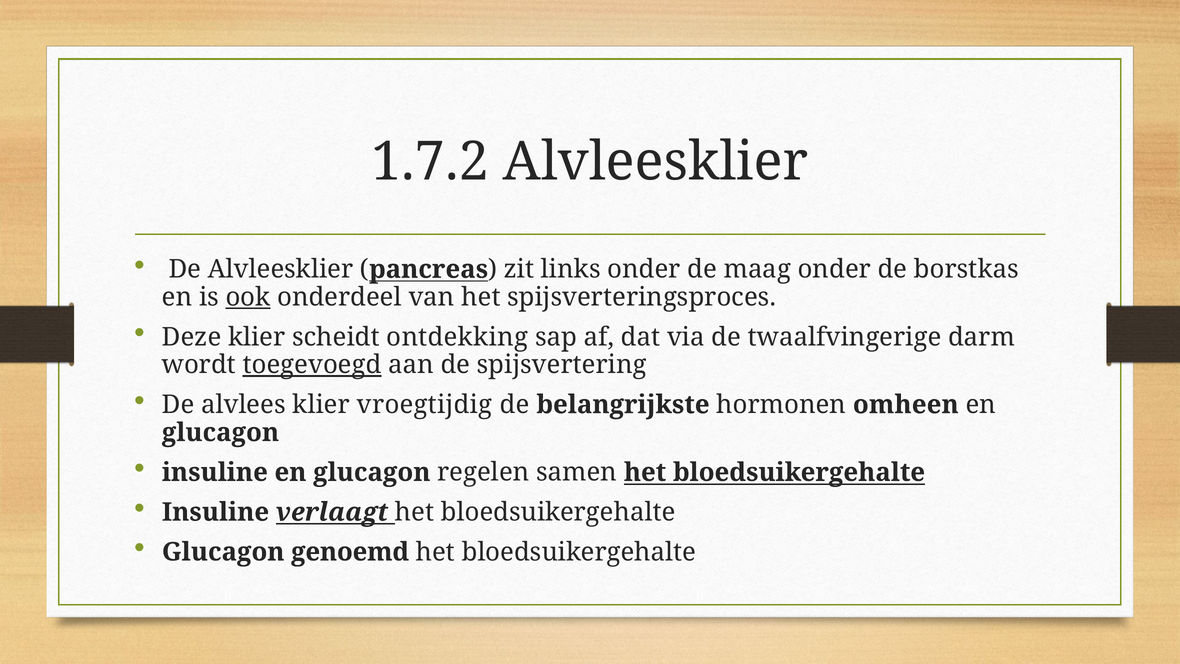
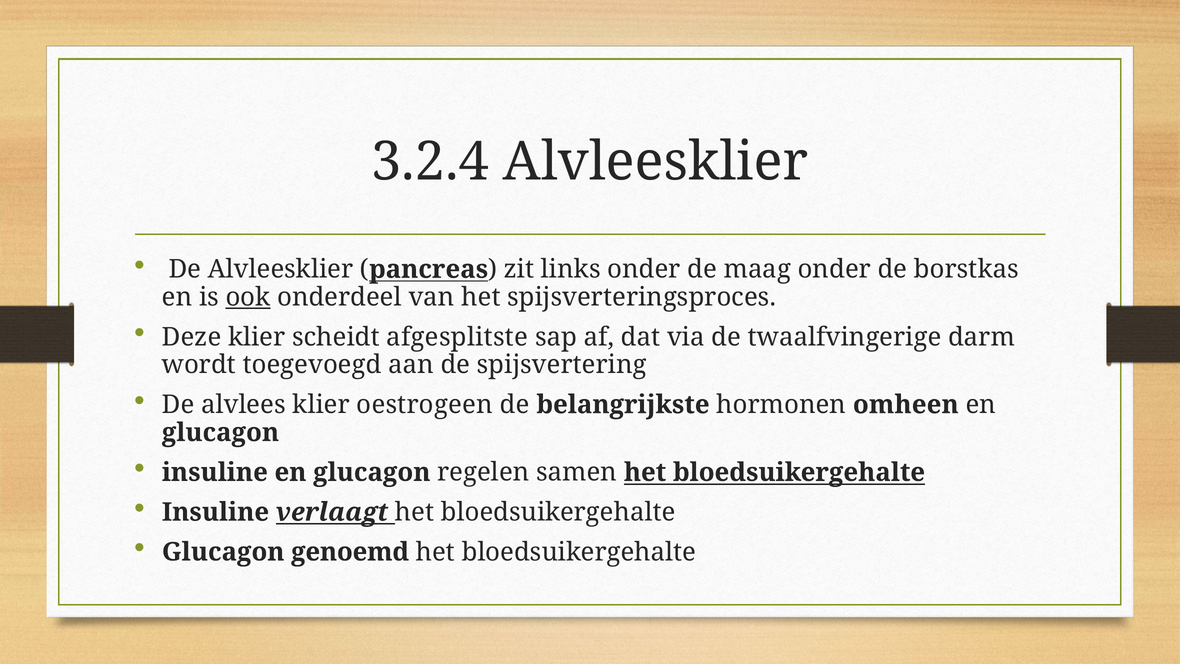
1.7.2: 1.7.2 -> 3.2.4
ontdekking: ontdekking -> afgesplitste
toegevoegd underline: present -> none
vroegtijdig: vroegtijdig -> oestrogeen
